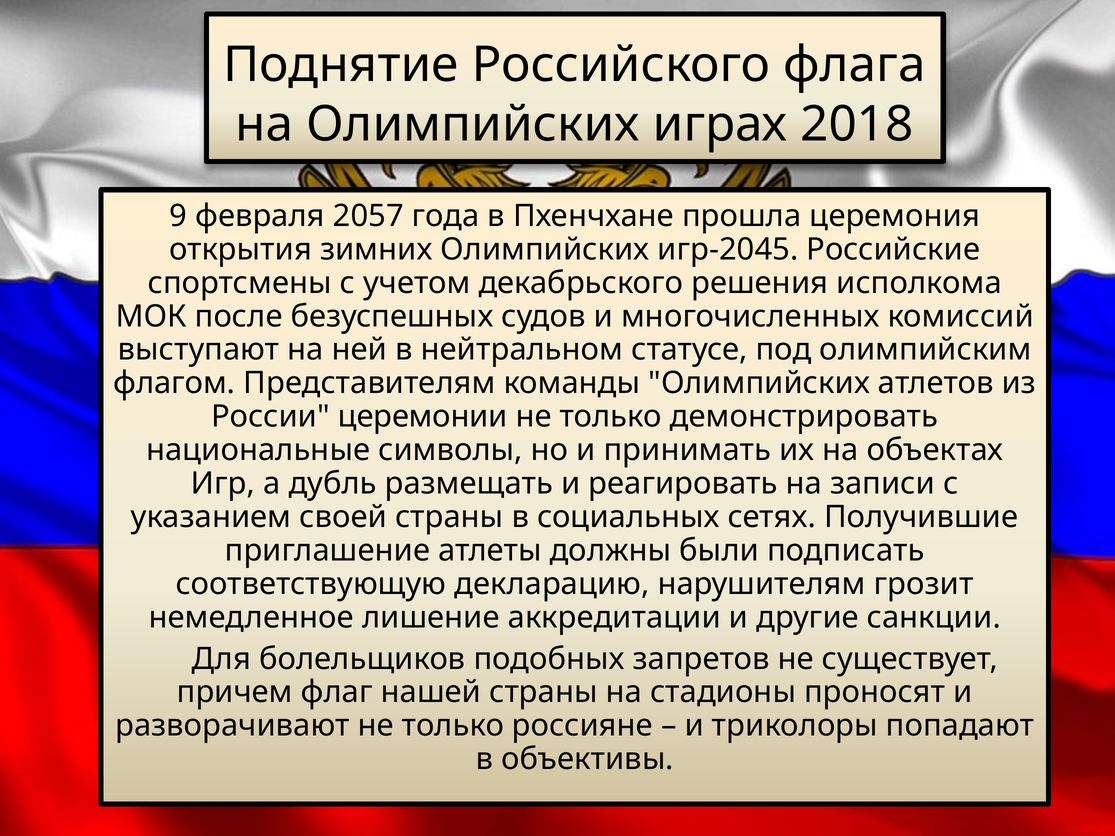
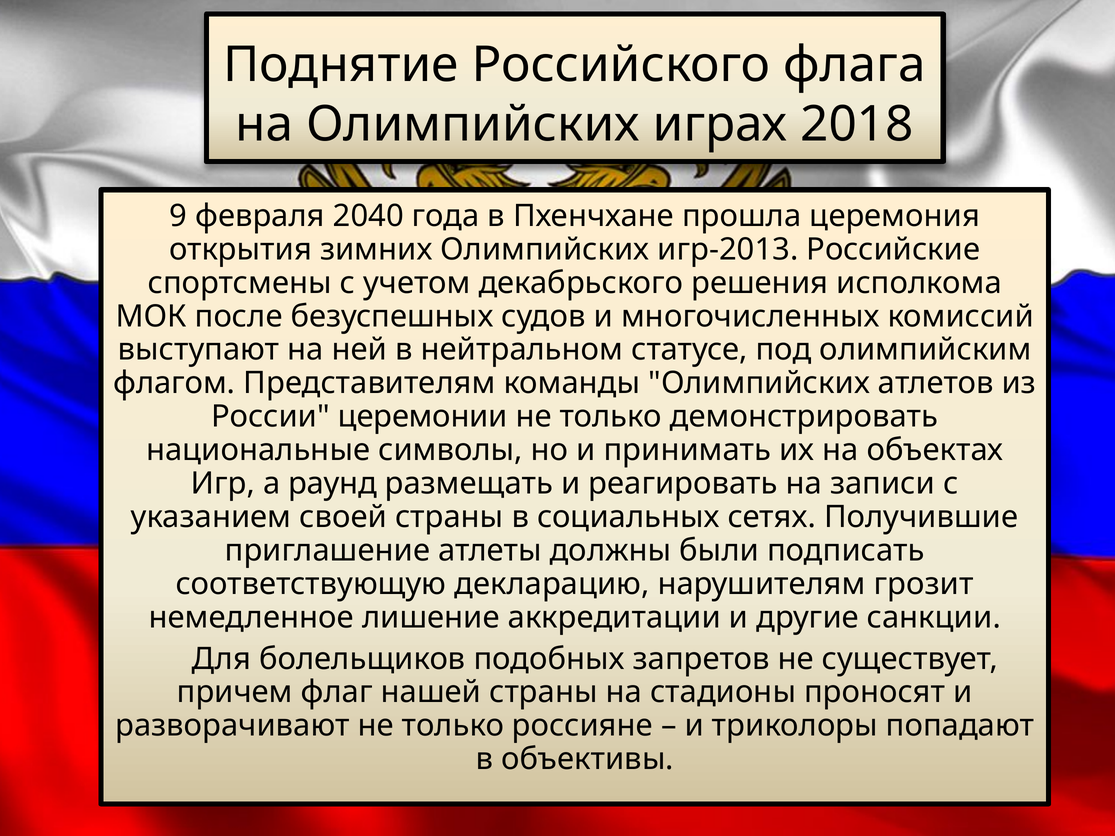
2057: 2057 -> 2040
игр-2045: игр-2045 -> игр-2013
дубль: дубль -> раунд
